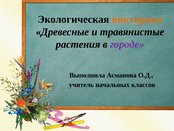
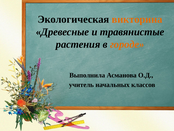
городе colour: purple -> orange
